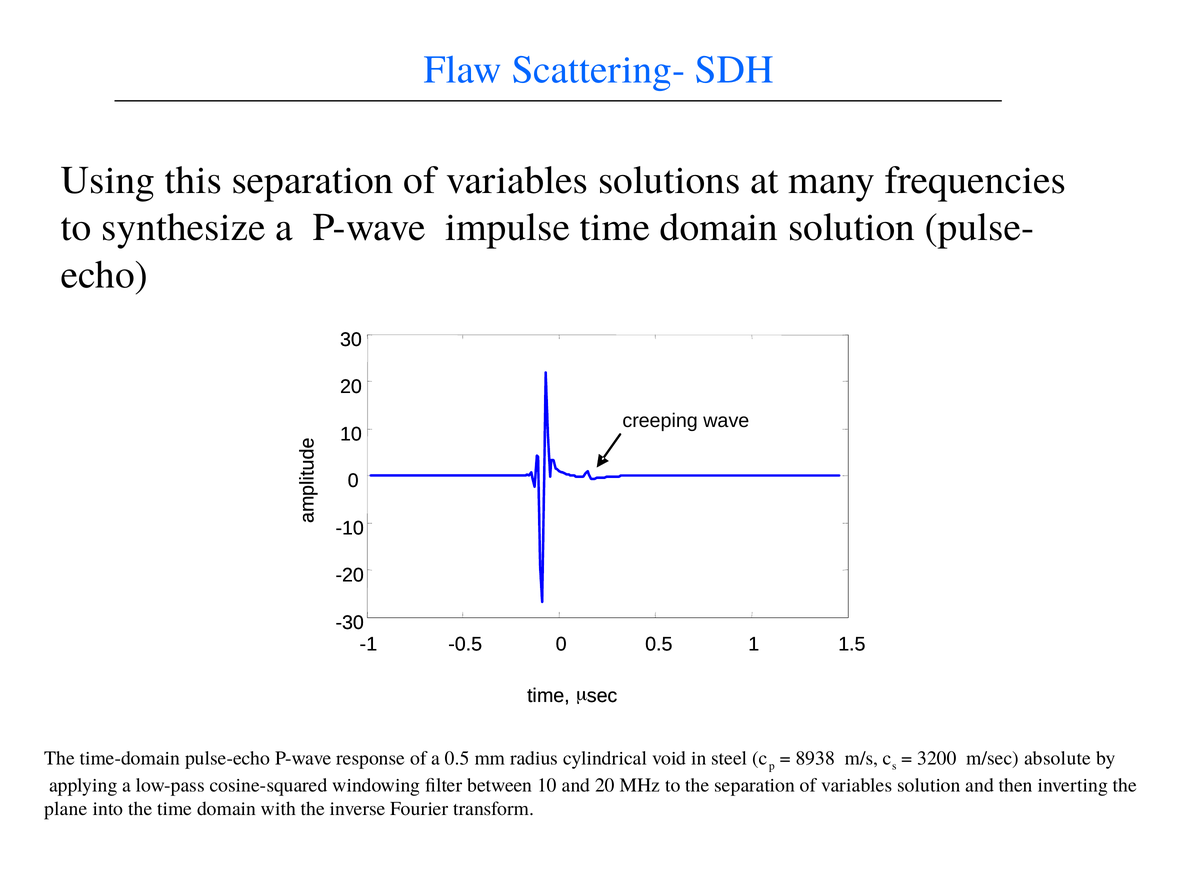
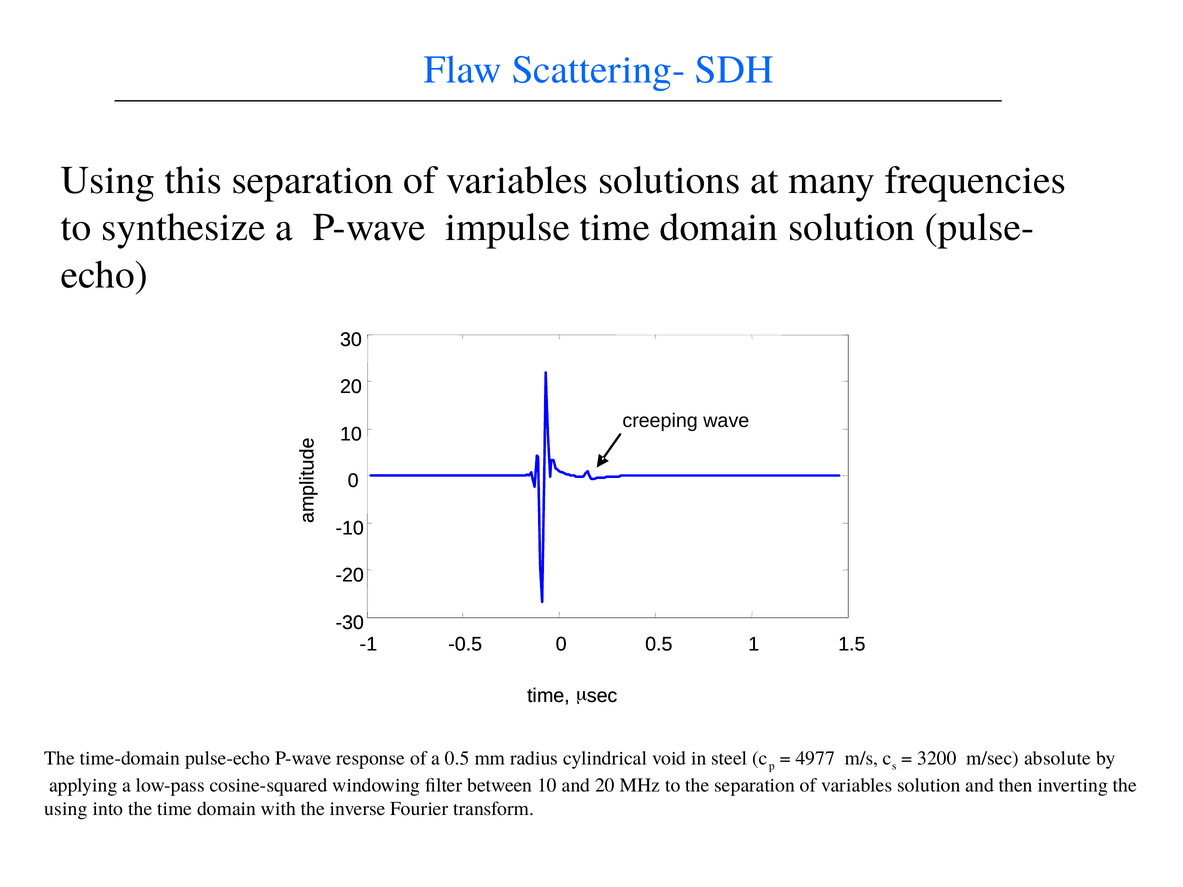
8938: 8938 -> 4977
plane at (66, 809): plane -> using
